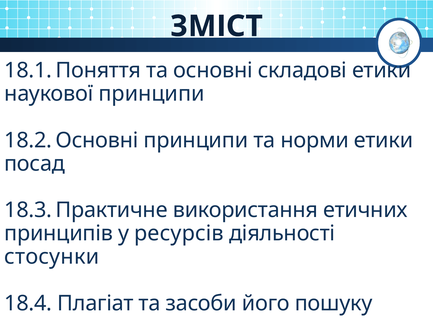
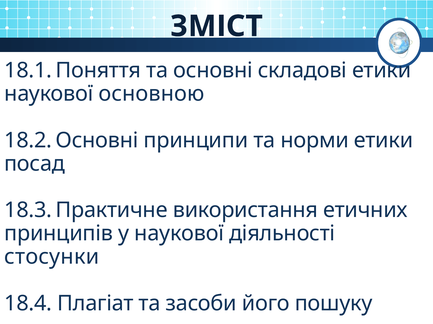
наукової принципи: принципи -> основною
у ресурсів: ресурсів -> наукової
